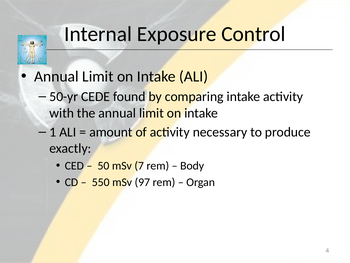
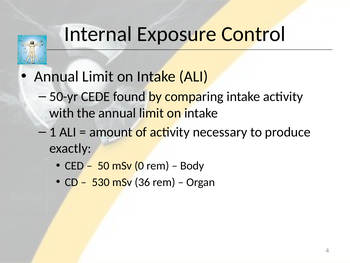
7: 7 -> 0
550: 550 -> 530
97: 97 -> 36
